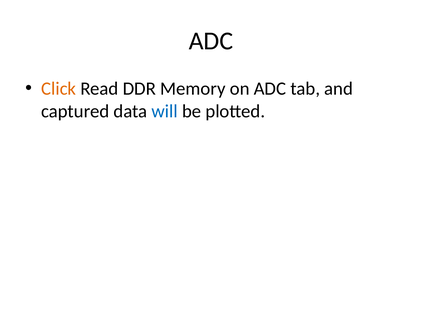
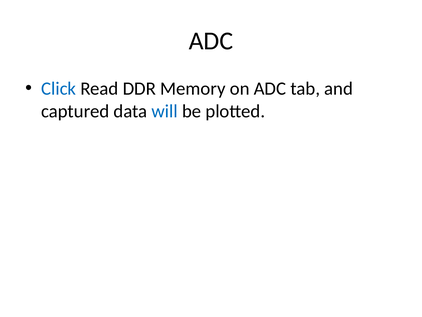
Click colour: orange -> blue
